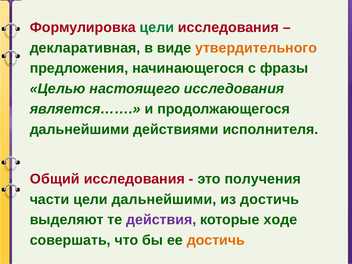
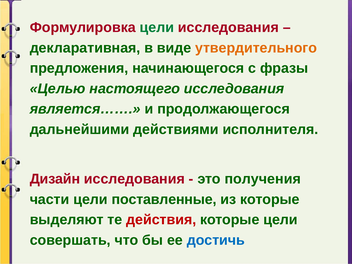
Общий: Общий -> Дизайн
цели дальнейшими: дальнейшими -> поставленные
из достичь: достичь -> которые
действия colour: purple -> red
которые ходе: ходе -> цели
достичь at (216, 240) colour: orange -> blue
